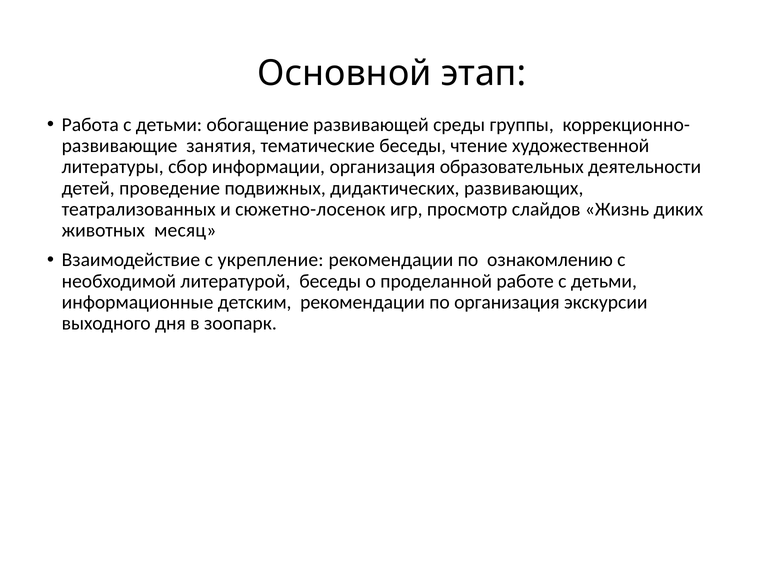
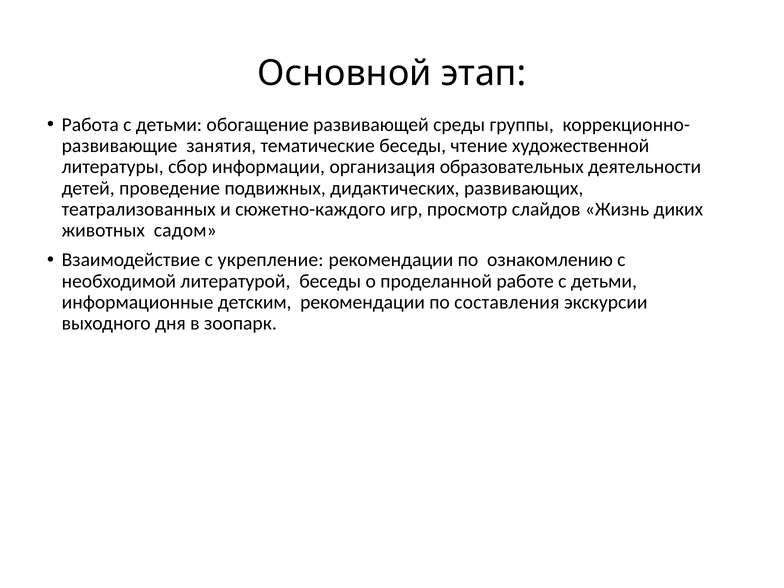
сюжетно-лосенок: сюжетно-лосенок -> сюжетно-каждого
месяц: месяц -> садом
по организация: организация -> составления
